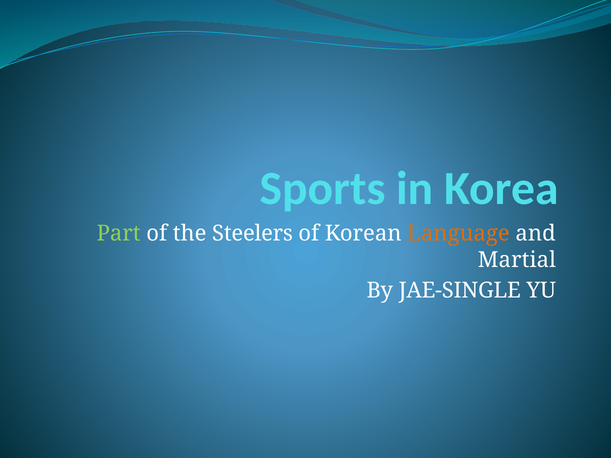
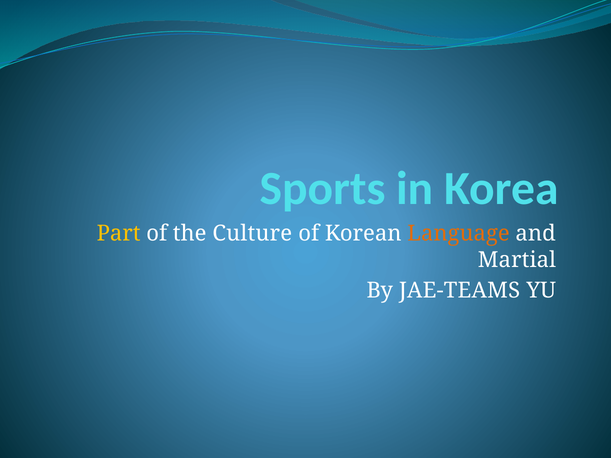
Part colour: light green -> yellow
Steelers: Steelers -> Culture
JAE-SINGLE: JAE-SINGLE -> JAE-TEAMS
